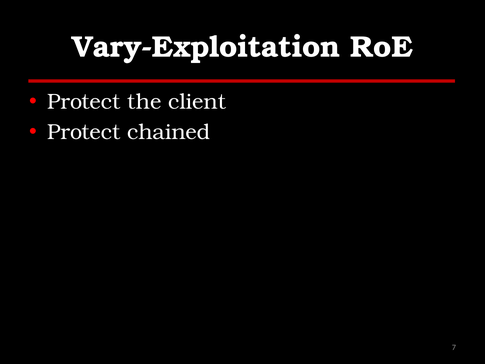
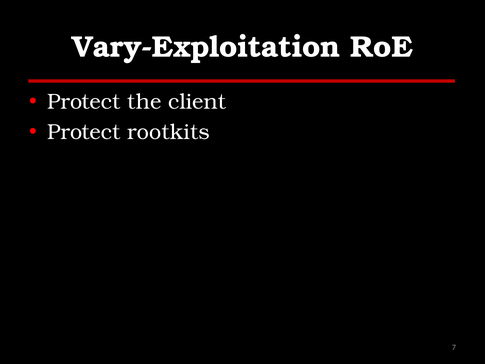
chained: chained -> rootkits
